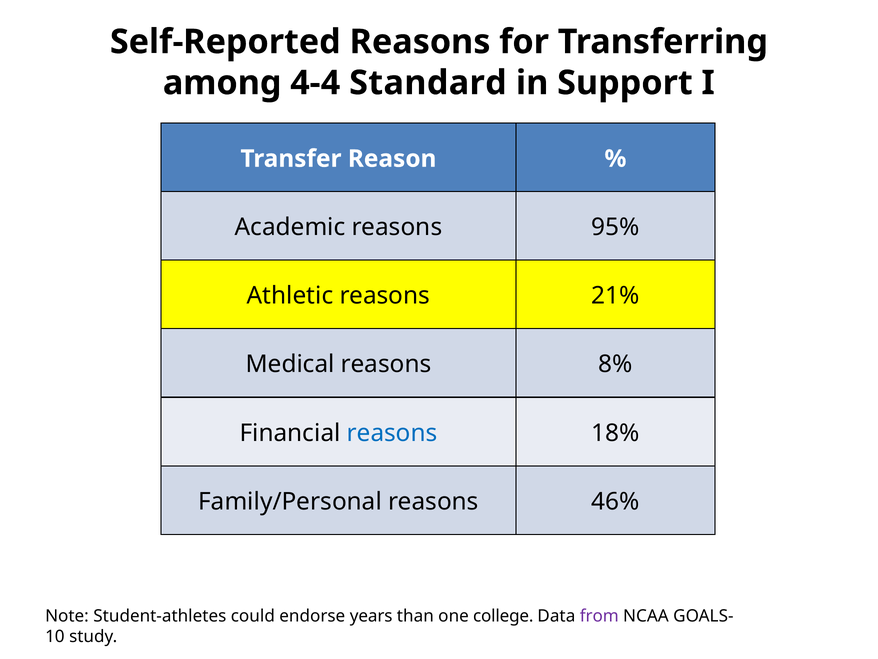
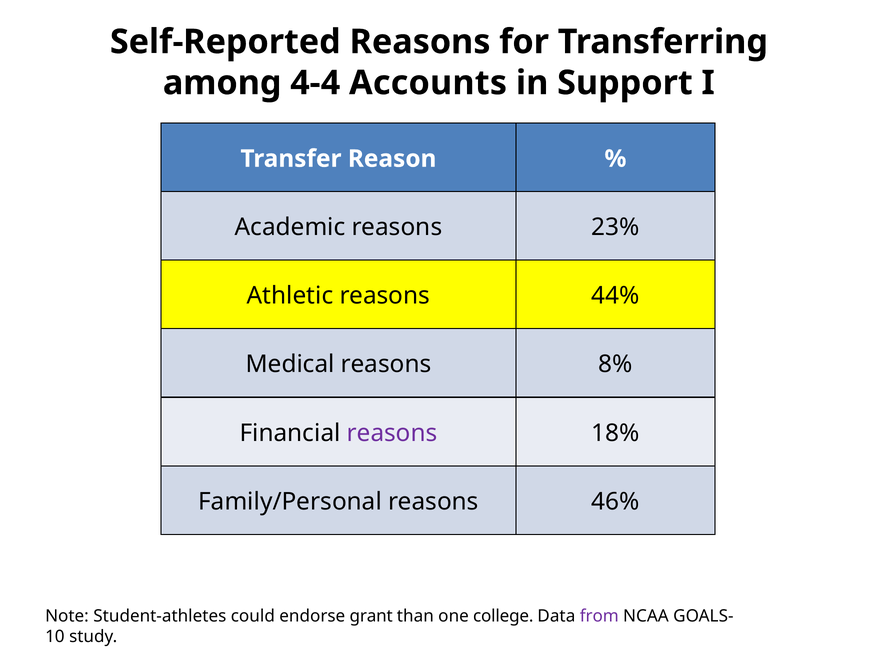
Standard: Standard -> Accounts
95%: 95% -> 23%
21%: 21% -> 44%
reasons at (392, 433) colour: blue -> purple
years: years -> grant
